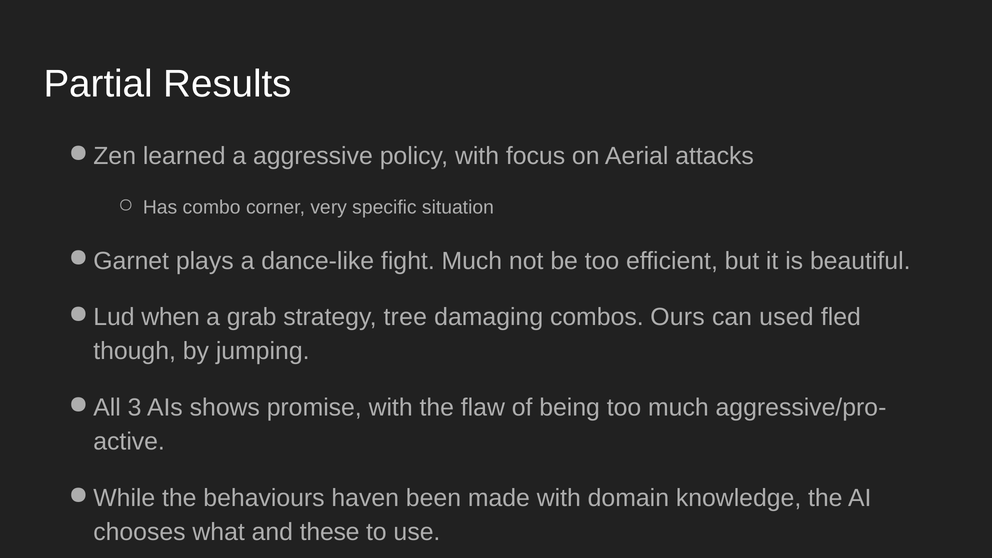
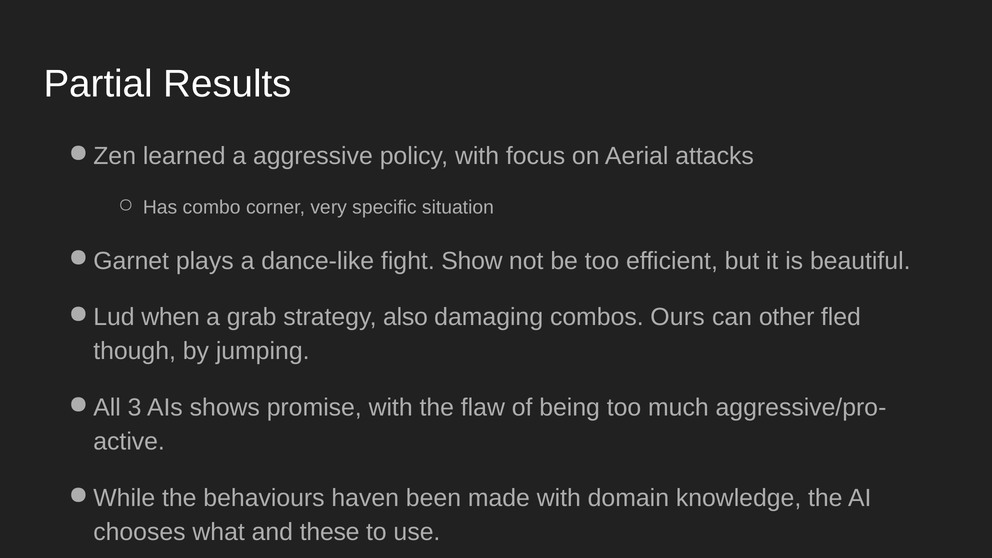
fight Much: Much -> Show
tree: tree -> also
used: used -> other
